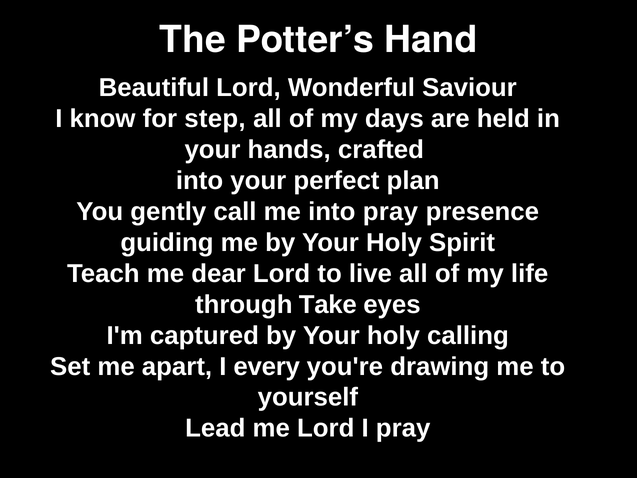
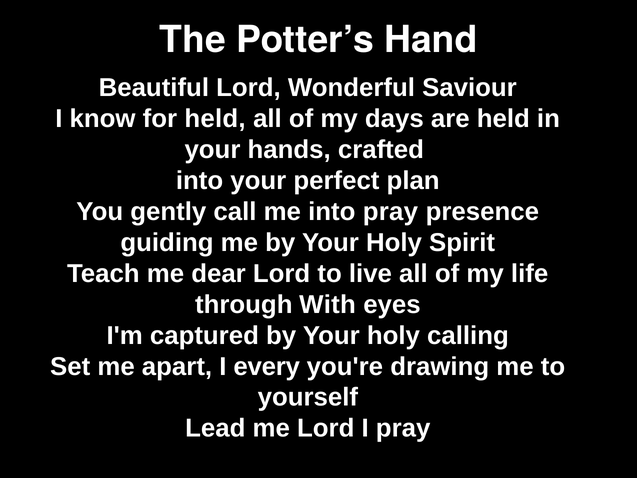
for step: step -> held
Take: Take -> With
